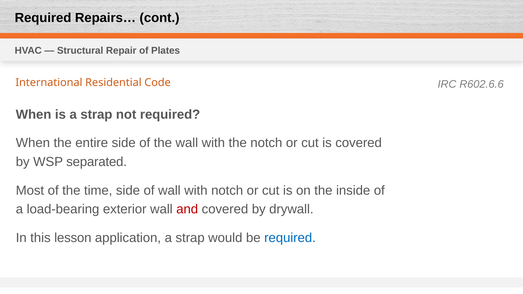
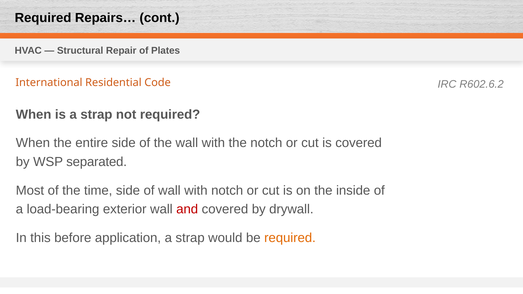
R602.6.6: R602.6.6 -> R602.6.2
lesson: lesson -> before
required at (290, 238) colour: blue -> orange
